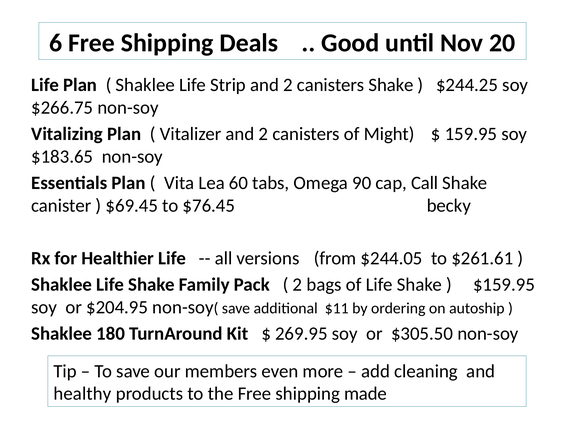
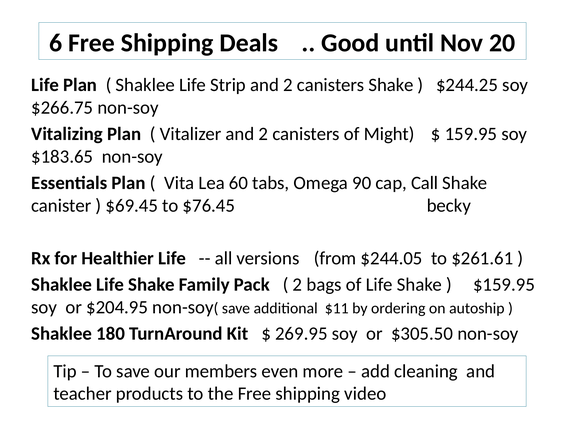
healthy: healthy -> teacher
made: made -> video
